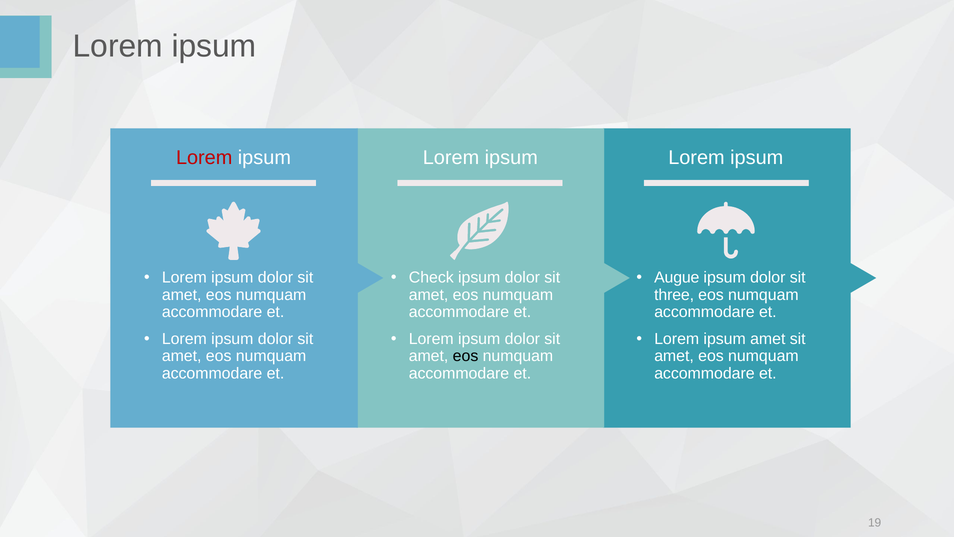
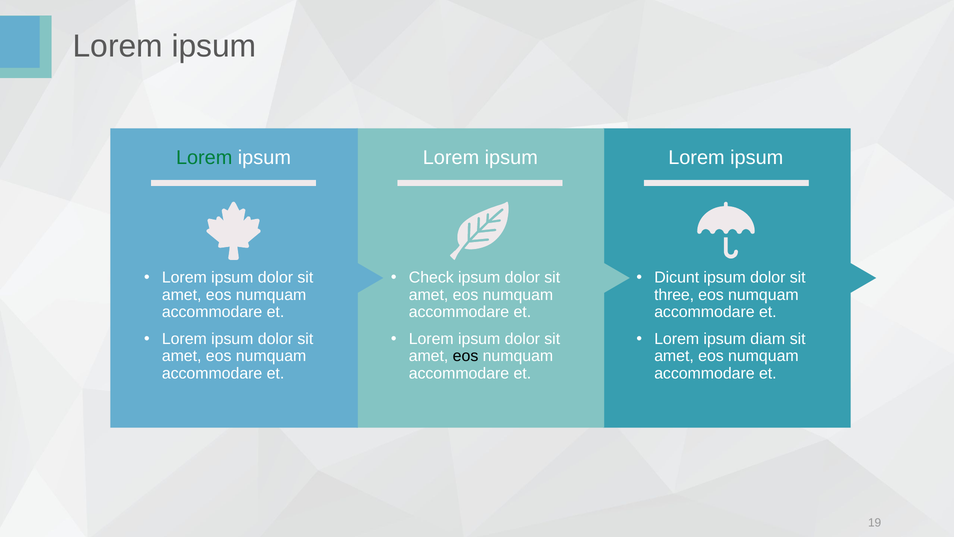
Lorem at (204, 157) colour: red -> green
Augue: Augue -> Dicunt
ipsum amet: amet -> diam
